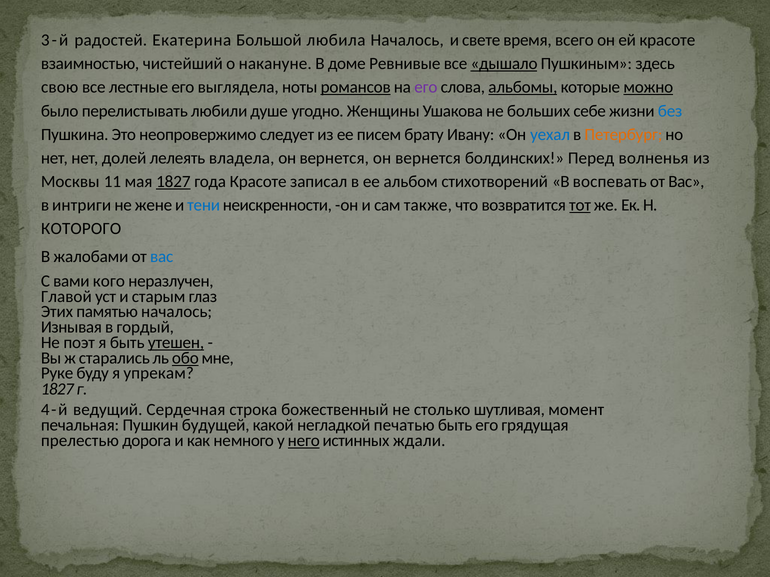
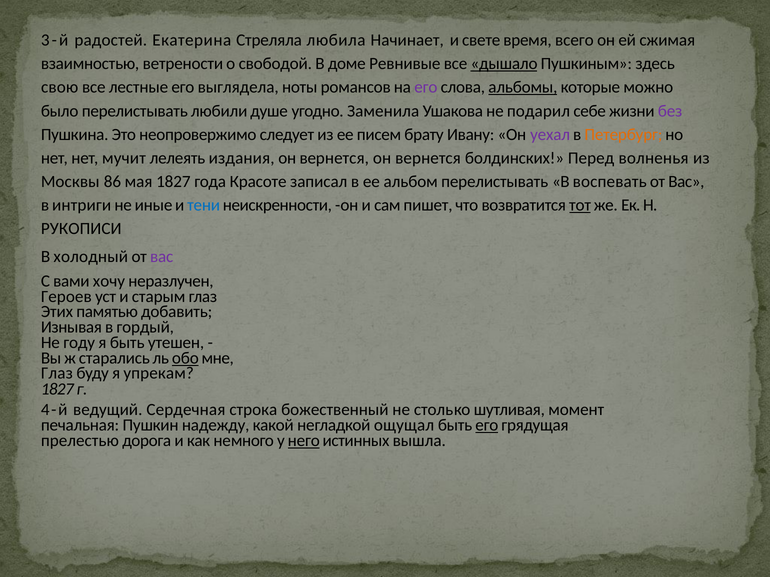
Большой: Большой -> Стреляла
любила Началось: Началось -> Начинает
ей красоте: красоте -> сжимая
чистейший: чистейший -> ветрености
накануне: накануне -> свободой
романсов underline: present -> none
можно underline: present -> none
Женщины: Женщины -> Заменила
больших: больших -> подарил
без colour: blue -> purple
уехал colour: blue -> purple
долей: долей -> мучит
владела: владела -> издания
11: 11 -> 86
1827 at (173, 182) underline: present -> none
альбом стихотворений: стихотворений -> перелистывать
жене: жене -> иные
также: также -> пишет
КОТОРОГО: КОТОРОГО -> РУКОПИСИ
жалобами: жалобами -> холодный
вас at (162, 257) colour: blue -> purple
кого: кого -> хочу
Главой: Главой -> Героев
памятью началось: началось -> добавить
поэт: поэт -> году
утешен underline: present -> none
Руке at (57, 374): Руке -> Глаз
будущей: будущей -> надежду
печатью: печатью -> ощущал
его at (487, 426) underline: none -> present
ждали: ждали -> вышла
